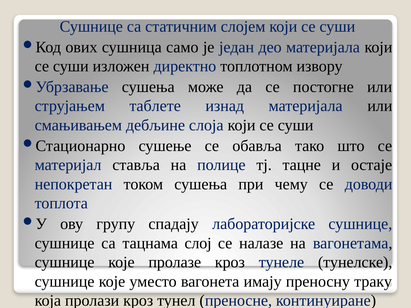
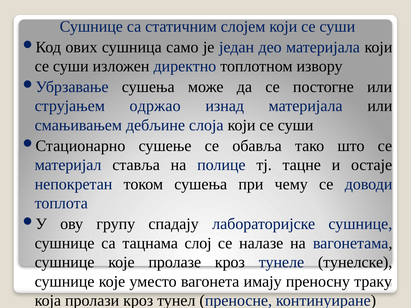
таблете: таблете -> одржао
